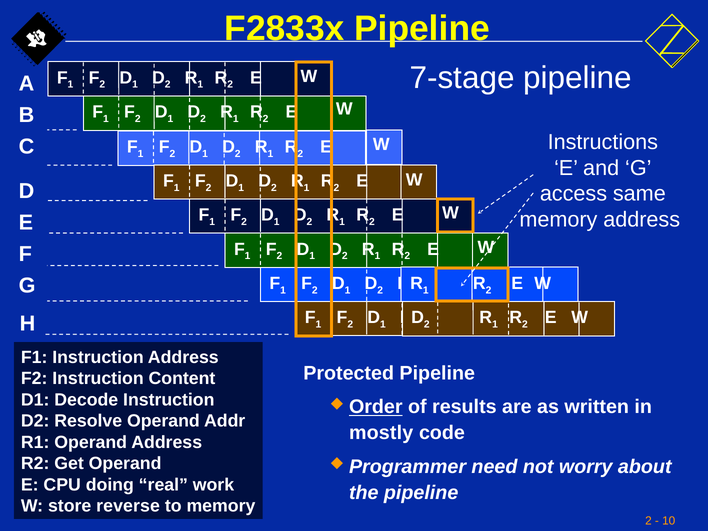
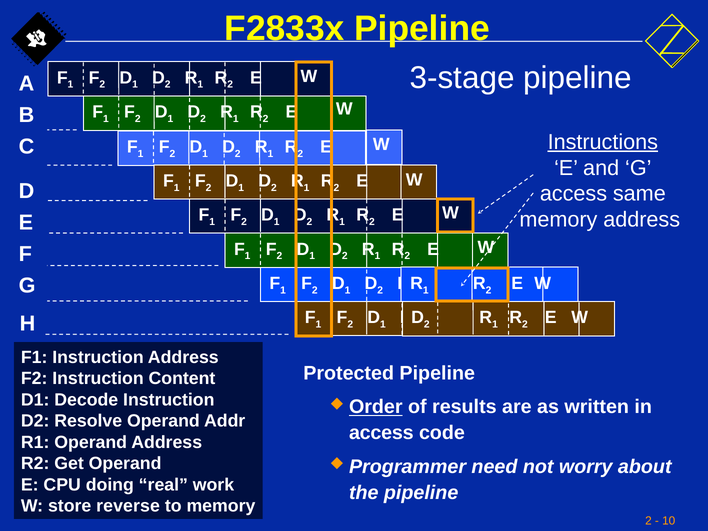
7-stage: 7-stage -> 3-stage
Instructions underline: none -> present
mostly at (381, 433): mostly -> access
